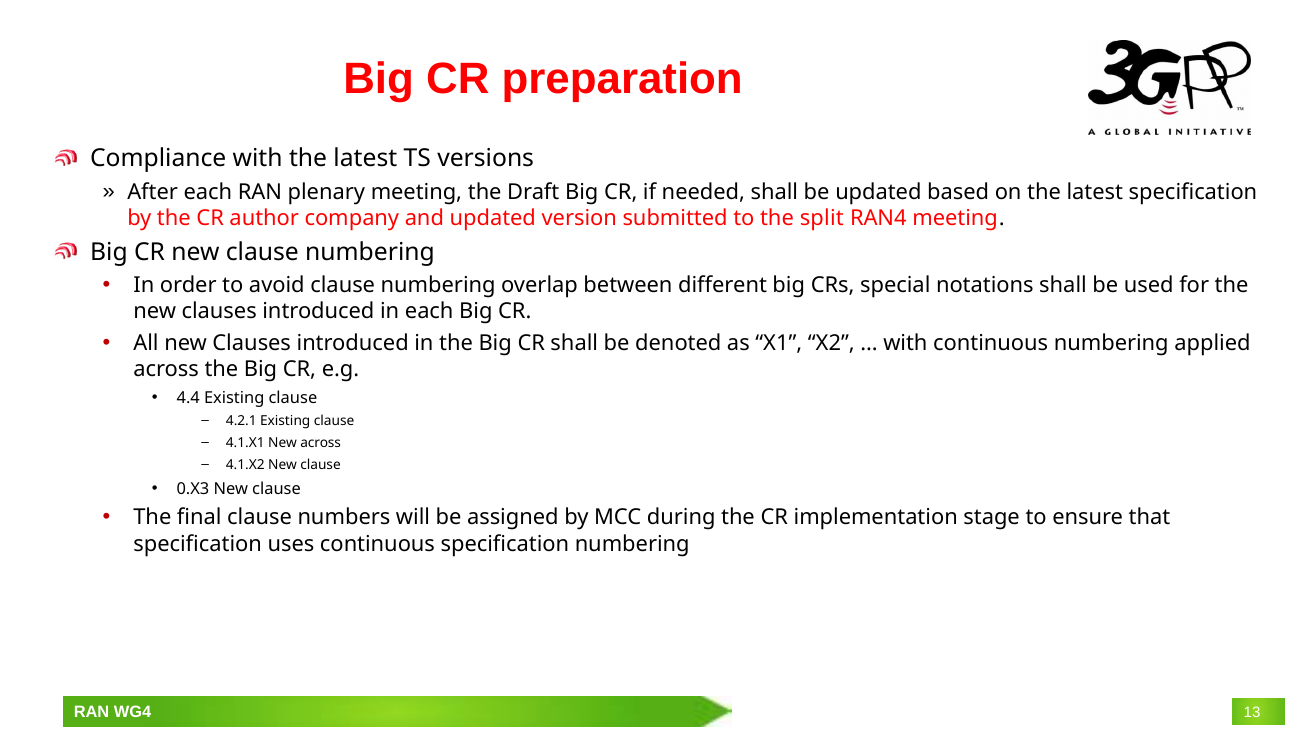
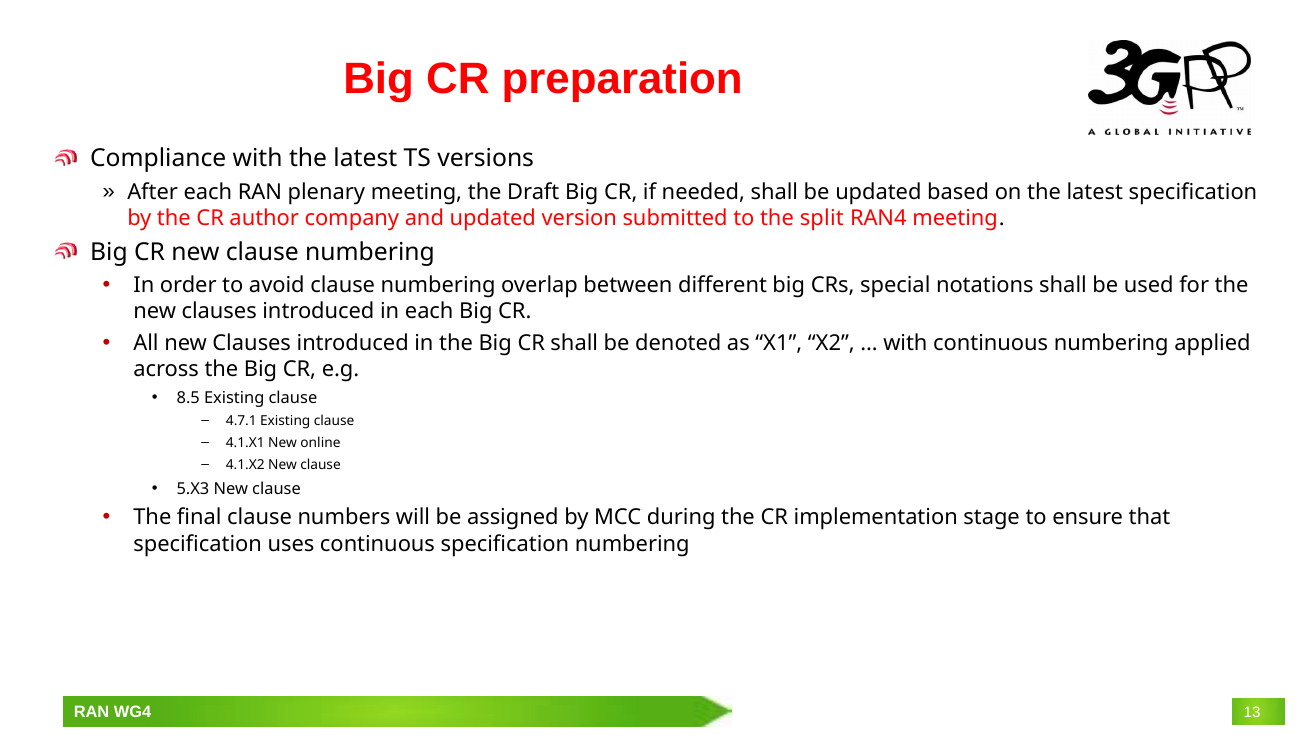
4.4: 4.4 -> 8.5
4.2.1: 4.2.1 -> 4.7.1
New across: across -> online
0.X3: 0.X3 -> 5.X3
